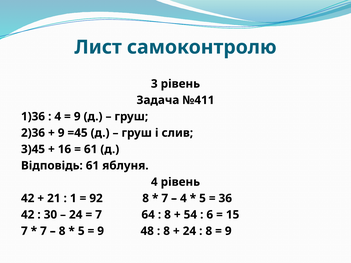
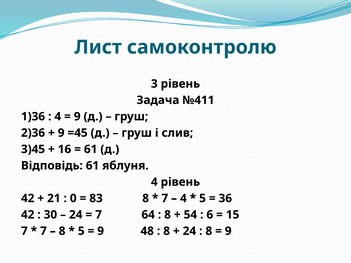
1: 1 -> 0
92: 92 -> 83
